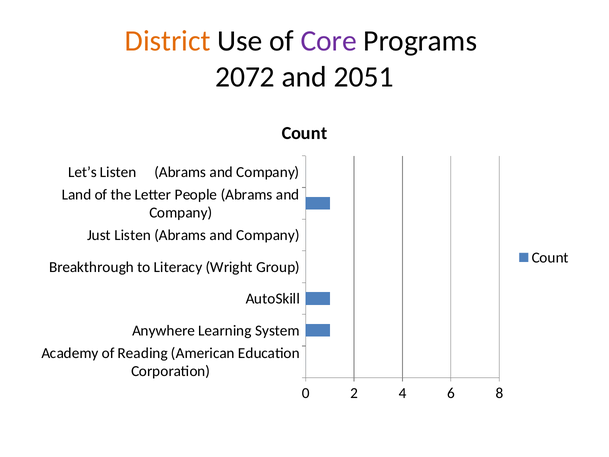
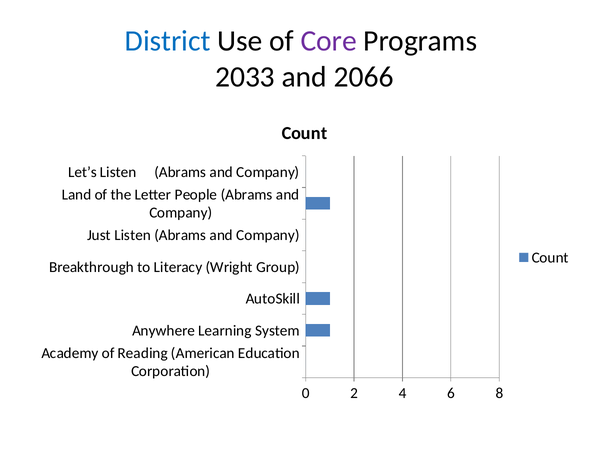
District colour: orange -> blue
2072: 2072 -> 2033
2051: 2051 -> 2066
